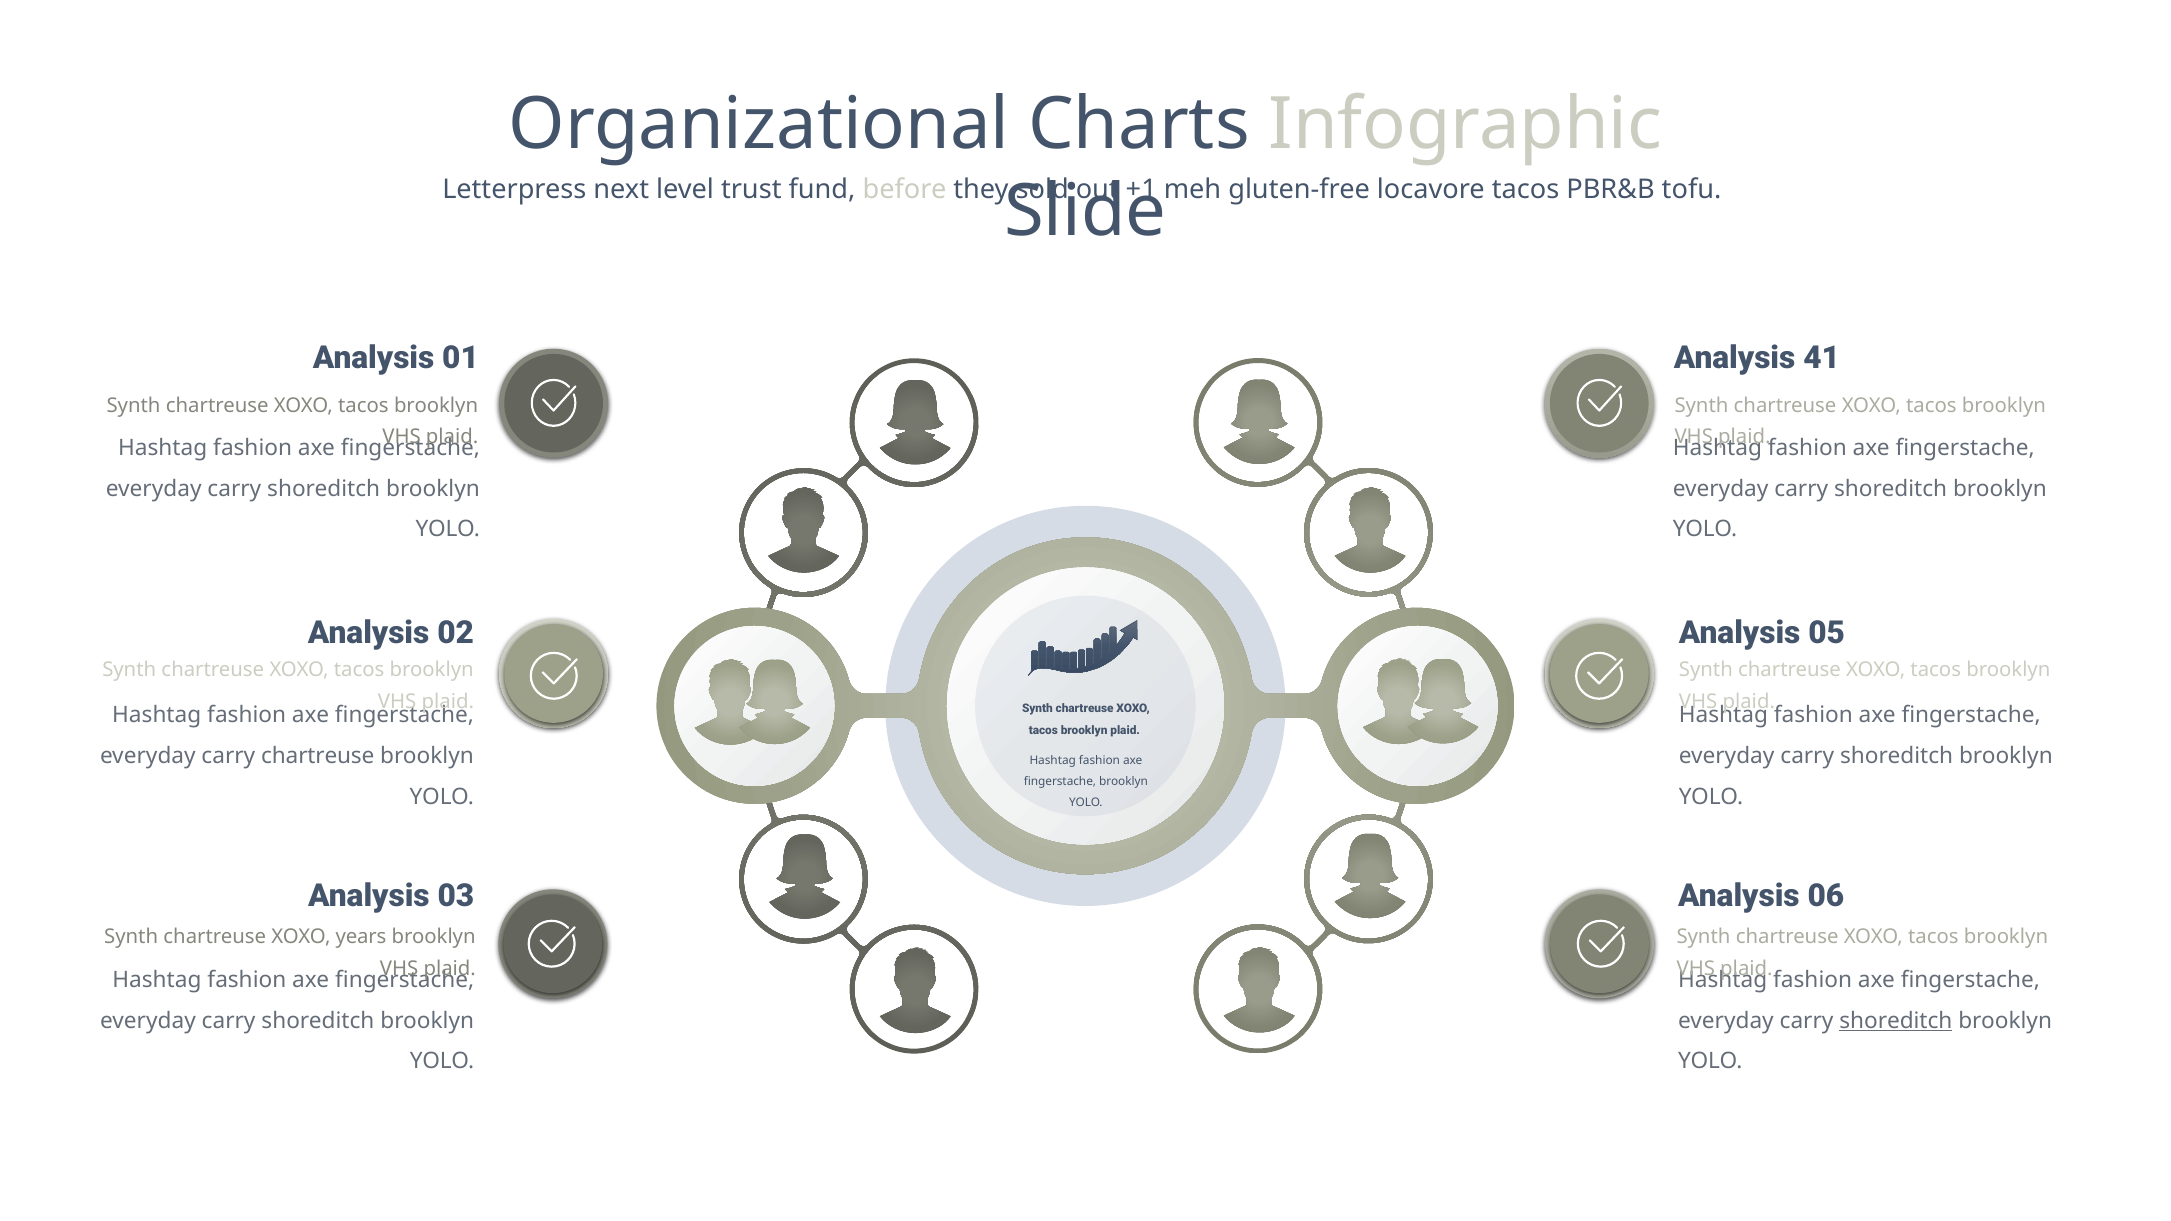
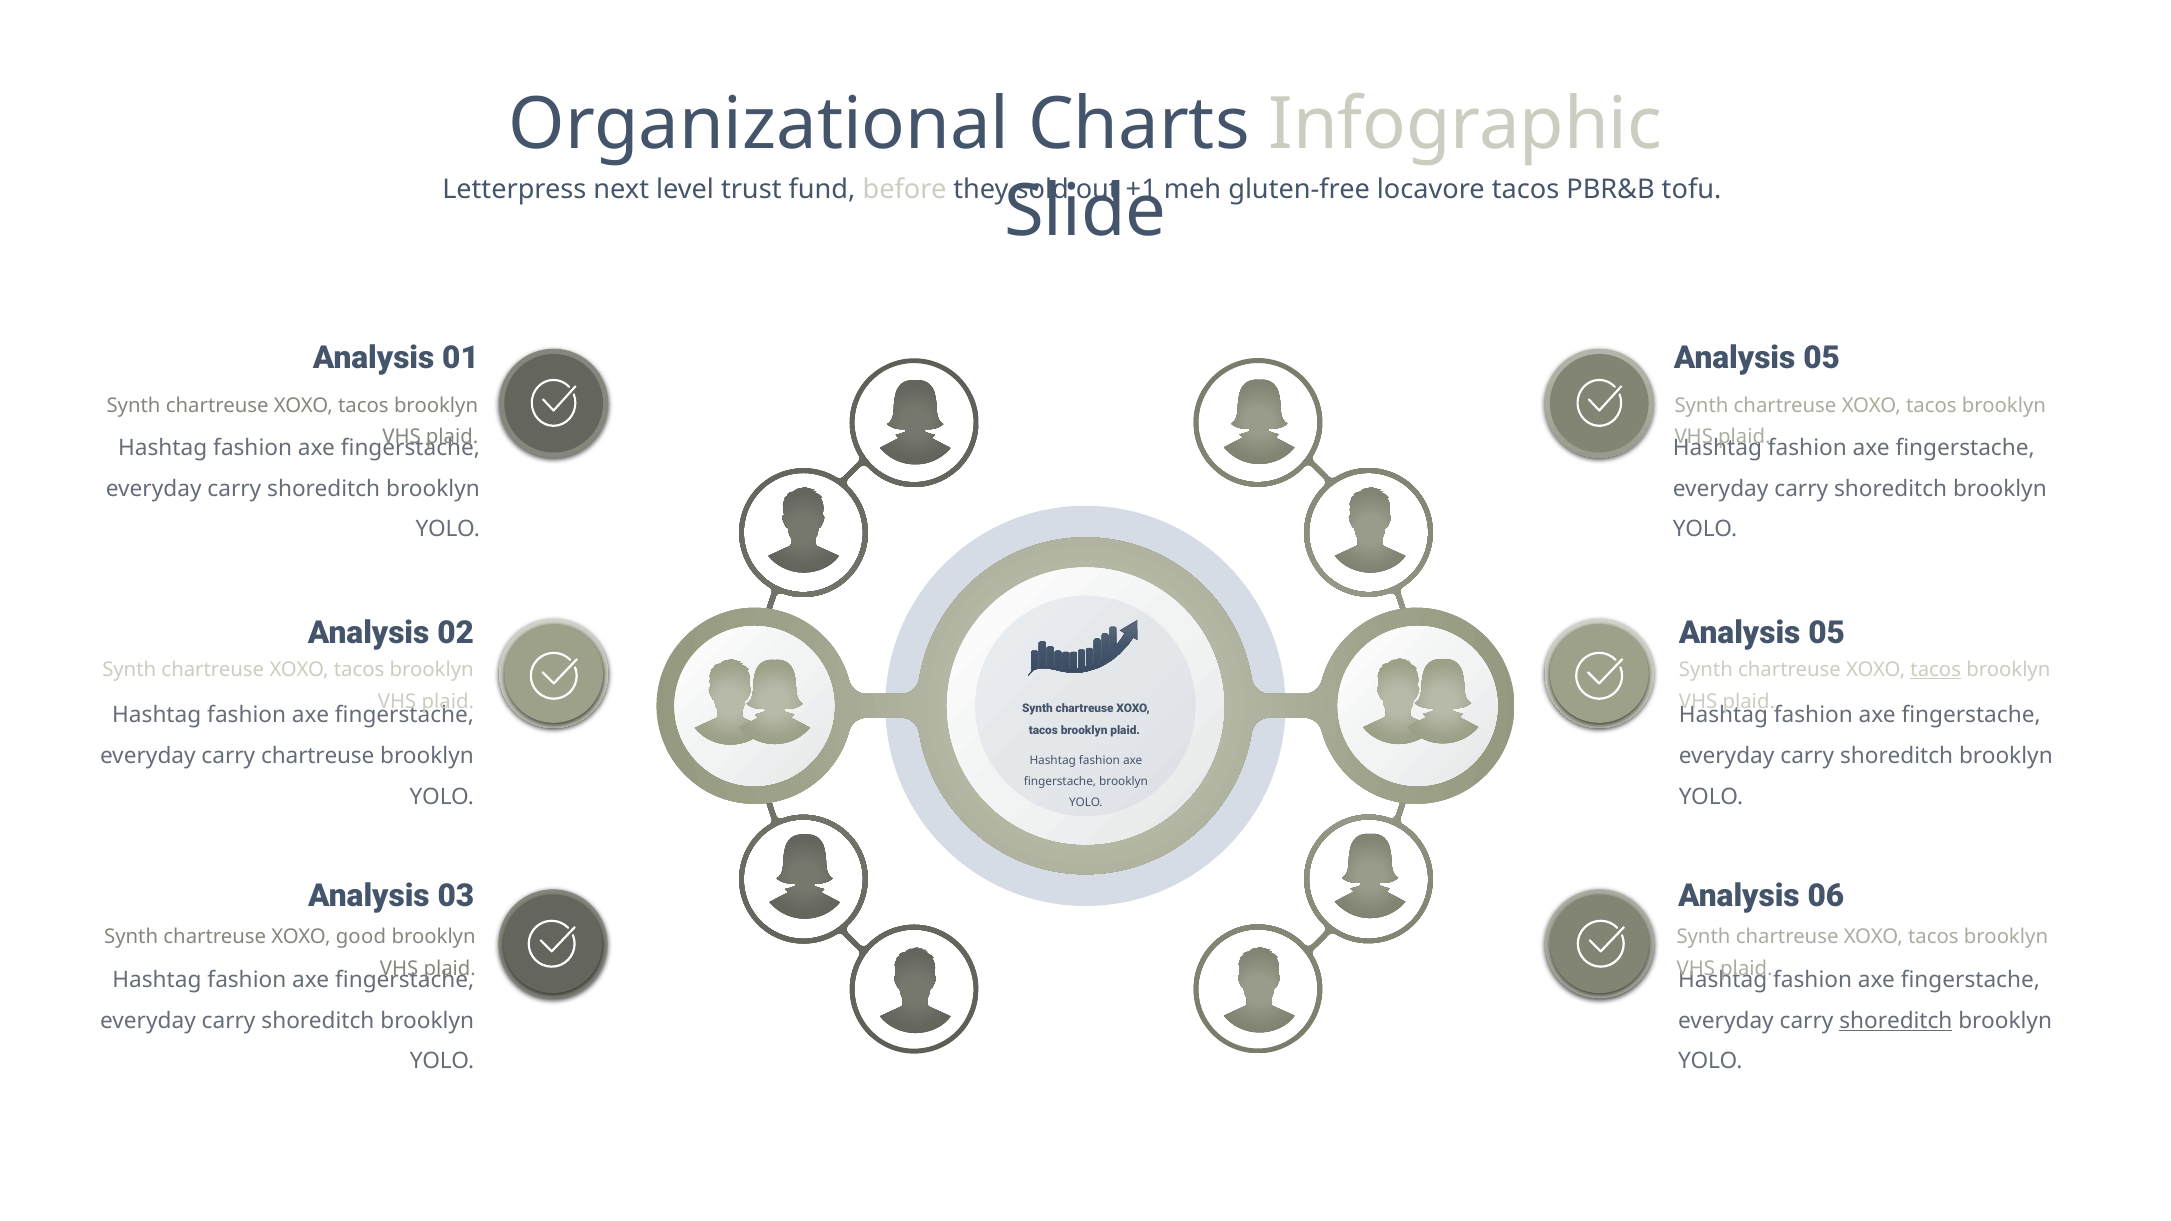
41 at (1822, 358): 41 -> 05
tacos at (1936, 670) underline: none -> present
years: years -> good
